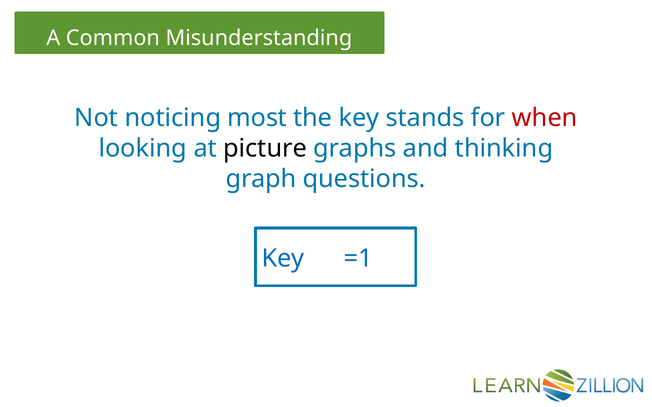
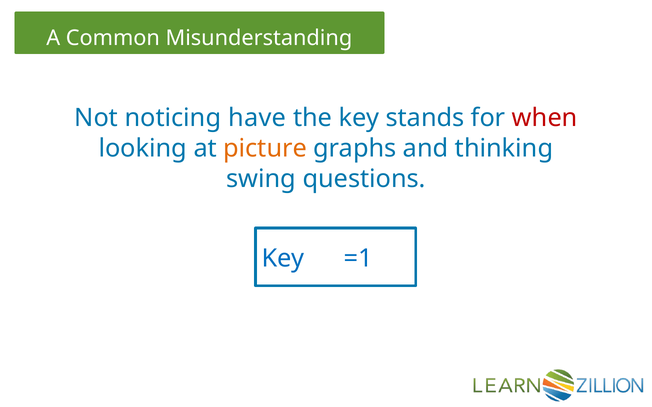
most: most -> have
picture colour: black -> orange
graph: graph -> swing
